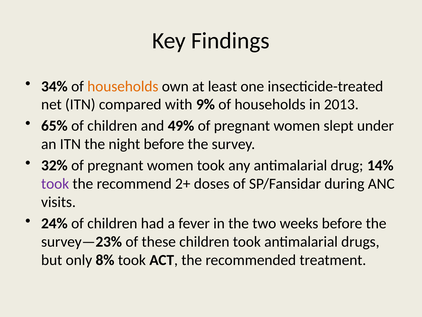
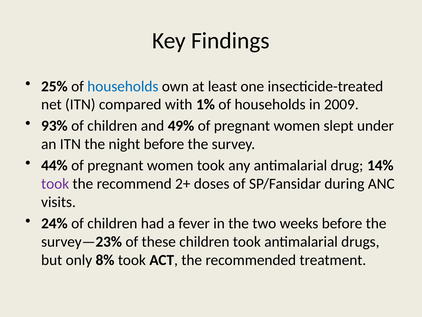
34%: 34% -> 25%
households at (123, 86) colour: orange -> blue
9%: 9% -> 1%
2013: 2013 -> 2009
65%: 65% -> 93%
32%: 32% -> 44%
